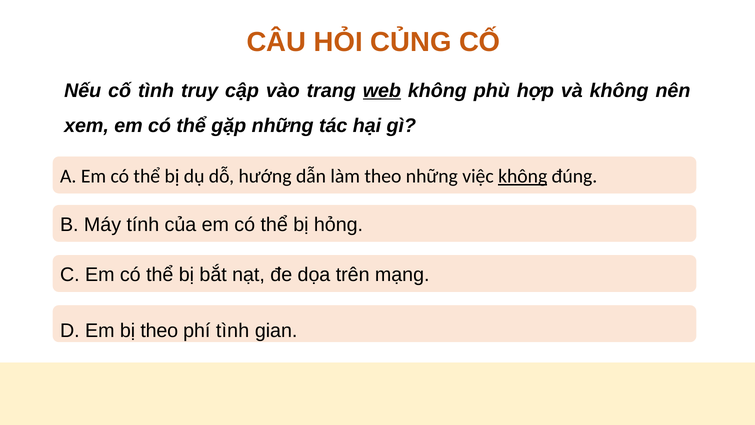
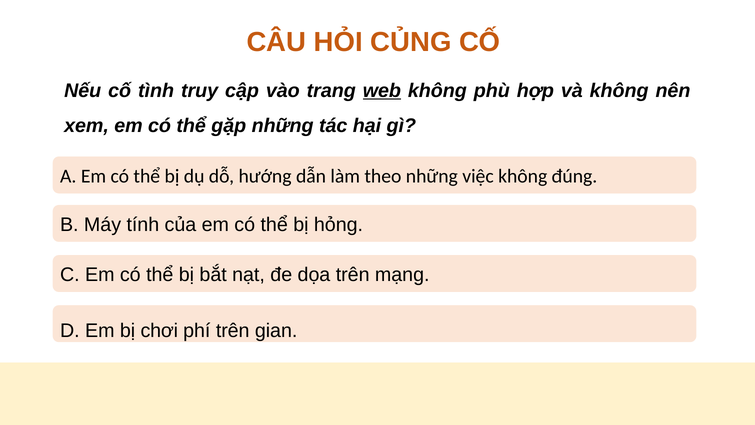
không at (523, 176) underline: present -> none
bị theo: theo -> chơi
phí tình: tình -> trên
